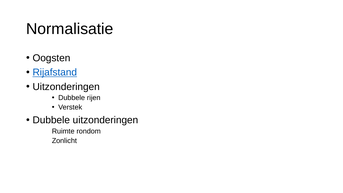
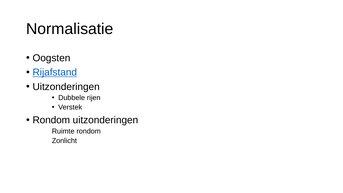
Dubbele at (51, 120): Dubbele -> Rondom
